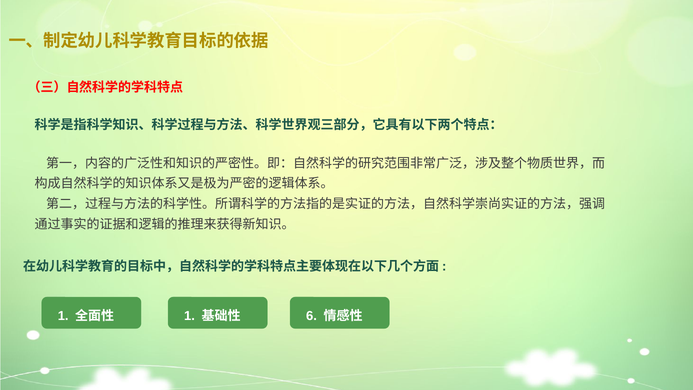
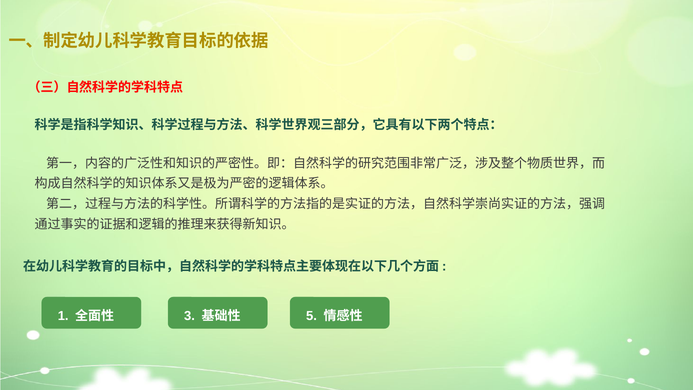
1 at (190, 316): 1 -> 3
6: 6 -> 5
